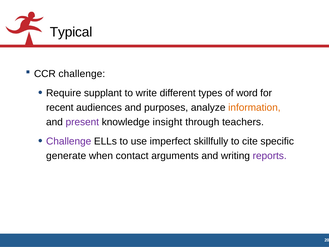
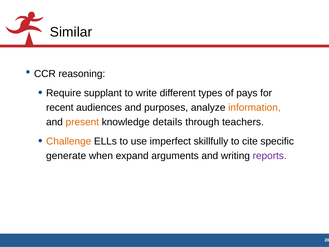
Typical: Typical -> Similar
CCR challenge: challenge -> reasoning
word: word -> pays
present colour: purple -> orange
insight: insight -> details
Challenge at (69, 141) colour: purple -> orange
contact: contact -> expand
